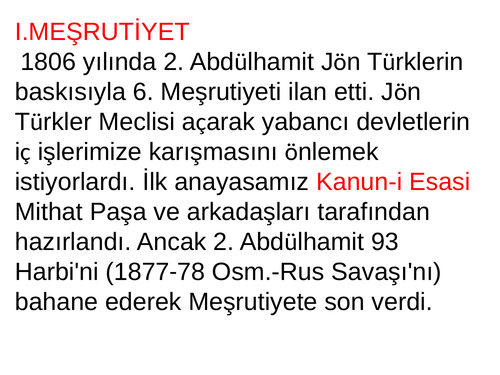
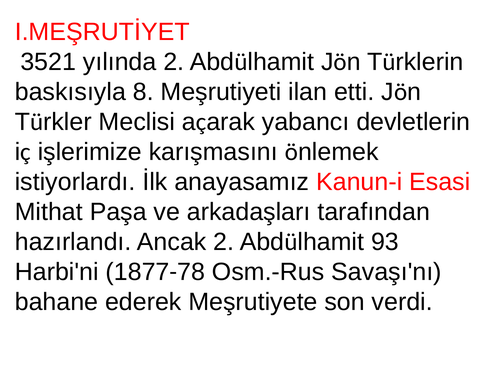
1806: 1806 -> 3521
6: 6 -> 8
